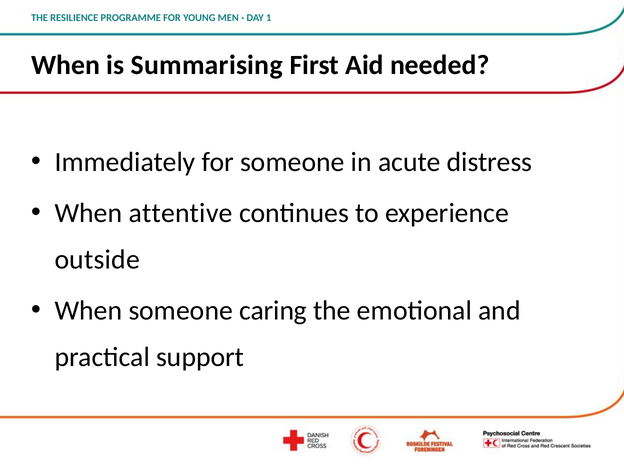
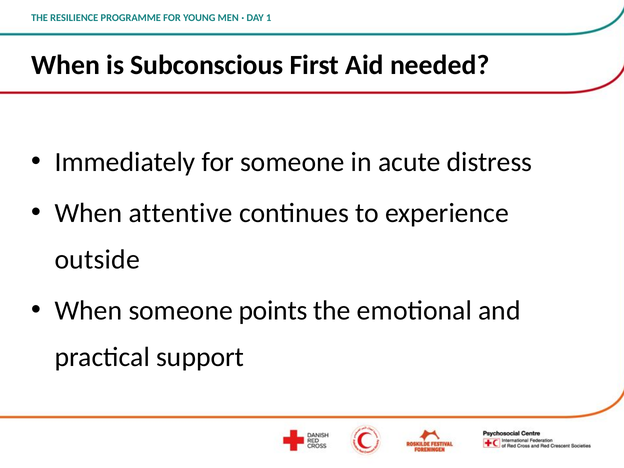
Summarising: Summarising -> Subconscious
caring: caring -> points
